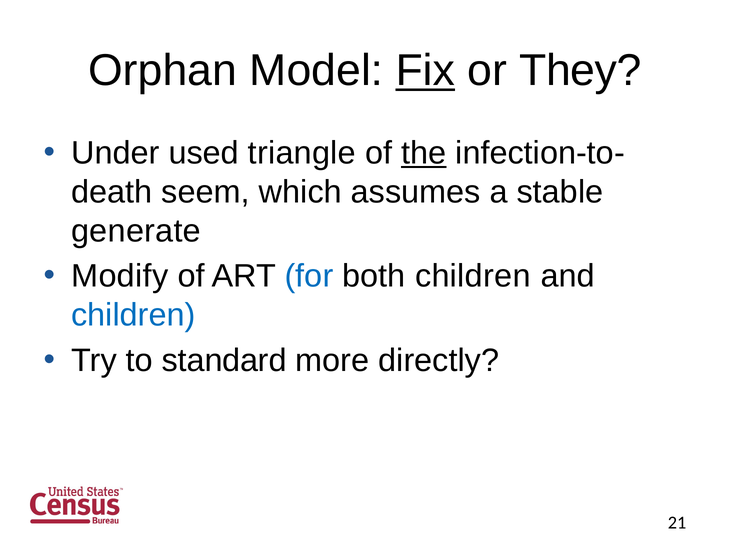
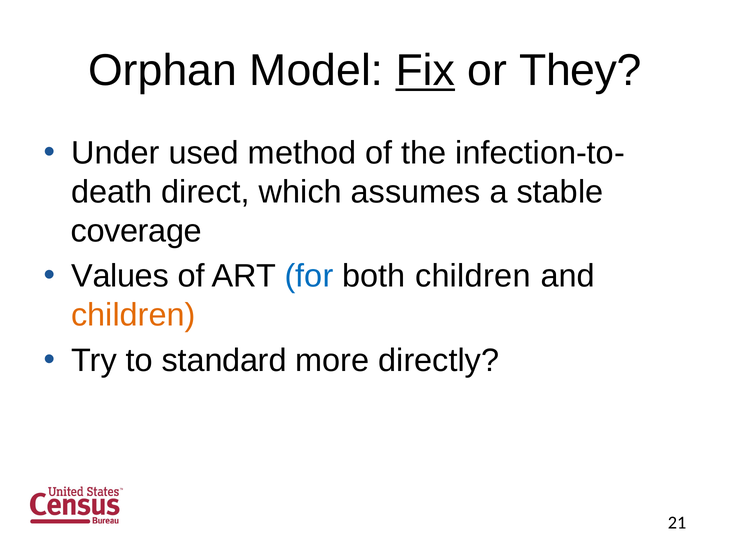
triangle: triangle -> method
the underline: present -> none
seem: seem -> direct
generate: generate -> coverage
Modify: Modify -> Values
children at (133, 315) colour: blue -> orange
